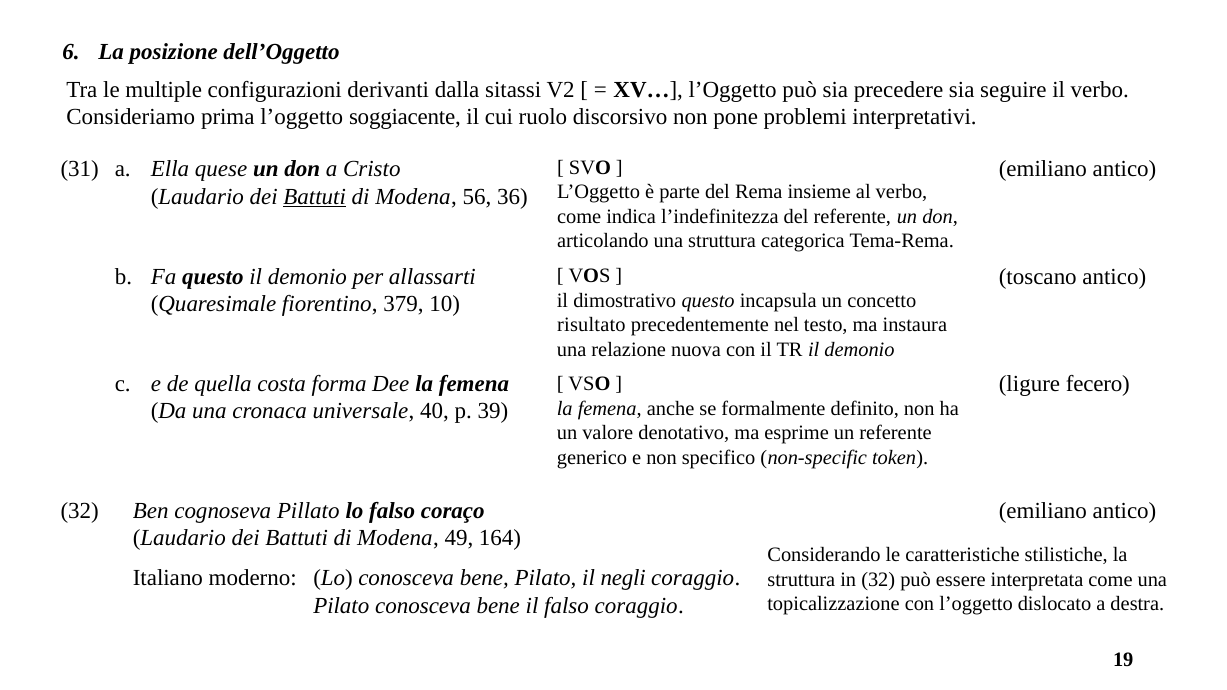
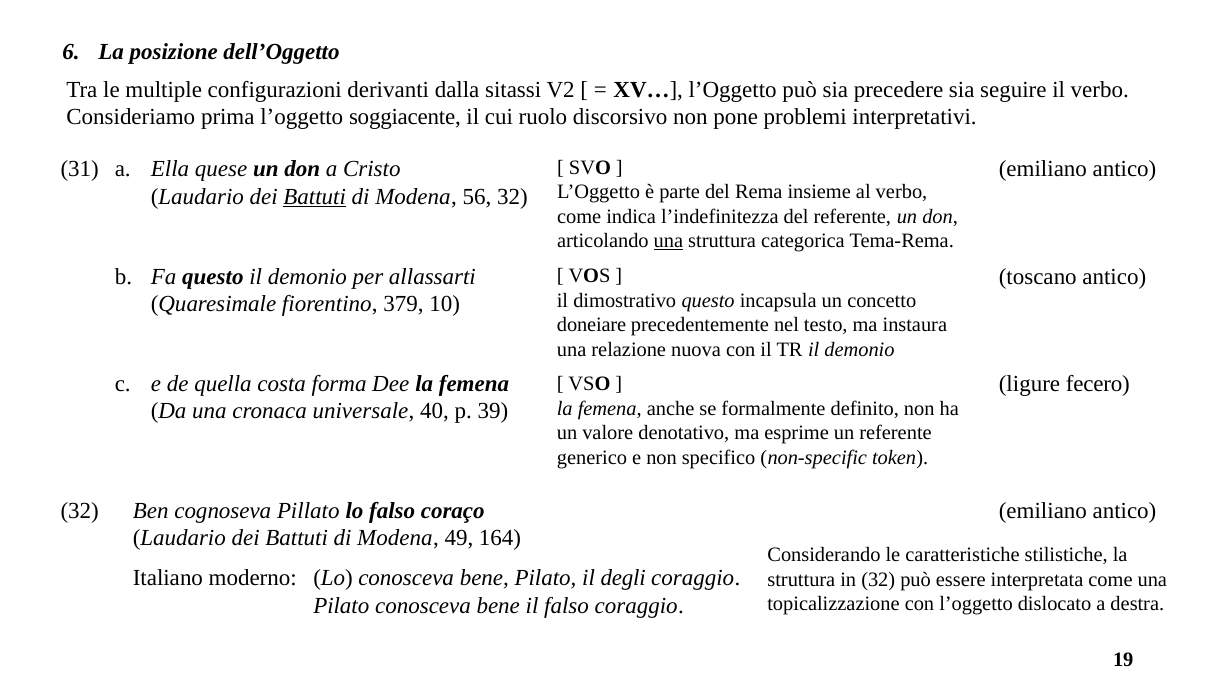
56 36: 36 -> 32
una at (668, 241) underline: none -> present
risultato: risultato -> doneiare
negli: negli -> degli
